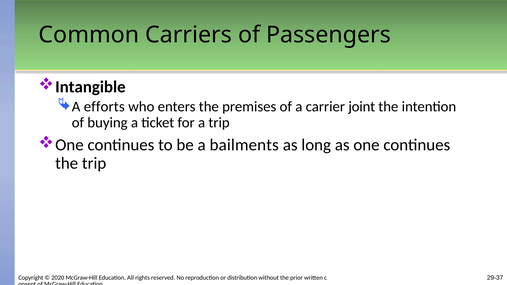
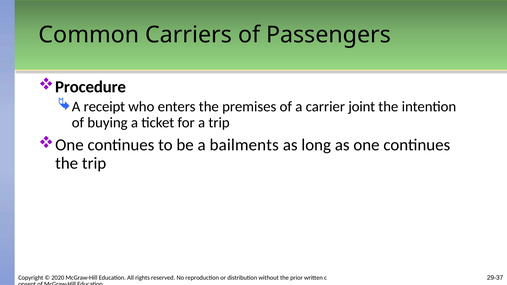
Intangible: Intangible -> Procedure
efforts: efforts -> receipt
